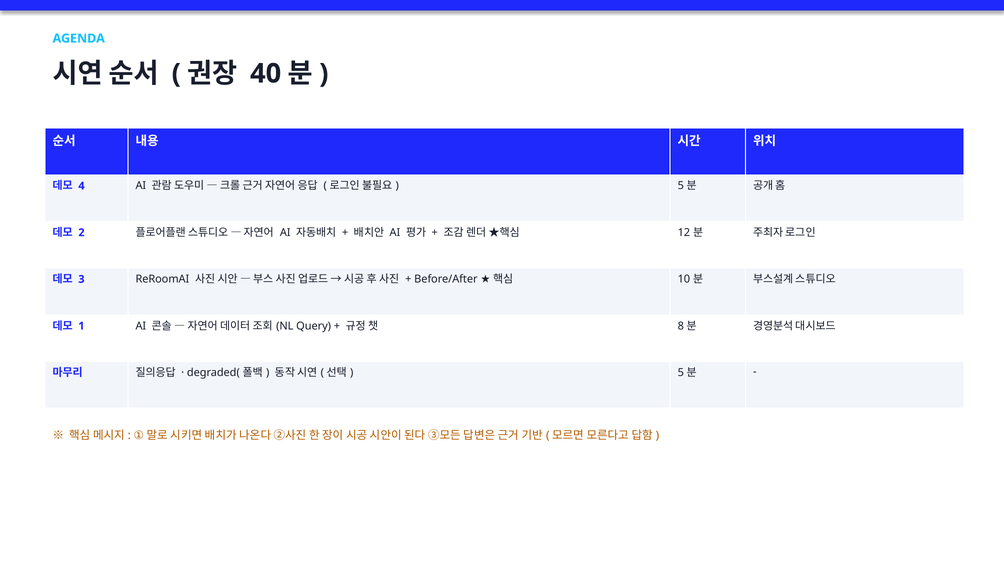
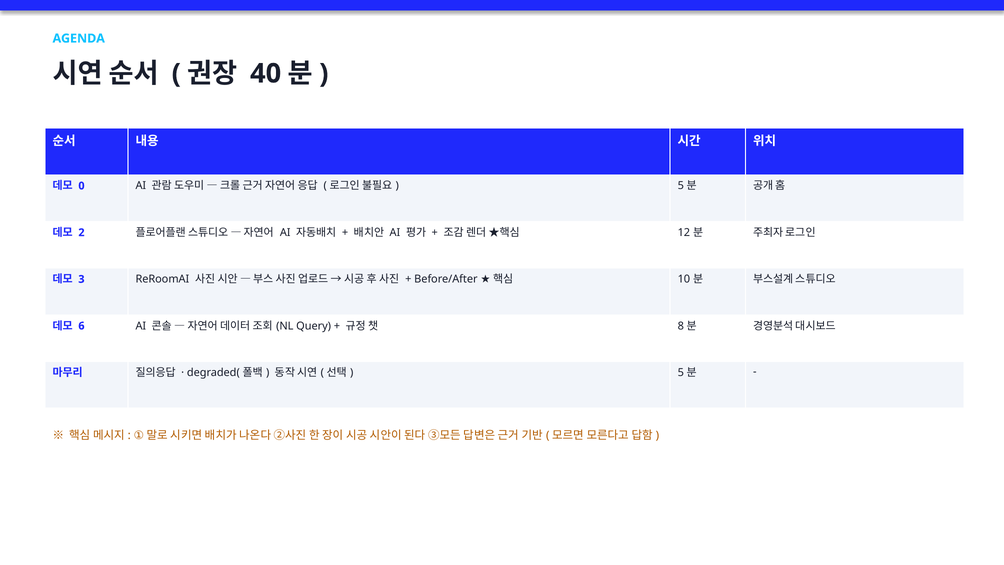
4: 4 -> 0
1: 1 -> 6
